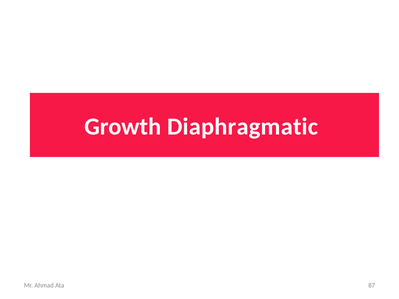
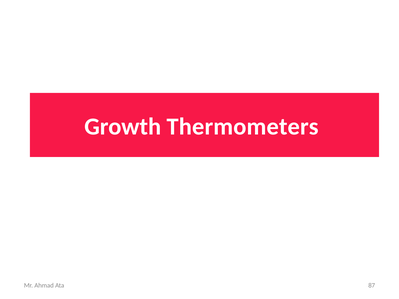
Diaphragmatic: Diaphragmatic -> Thermometers
